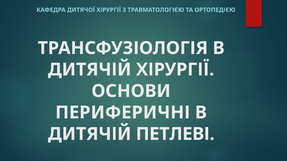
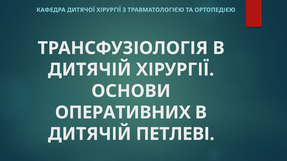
ПЕРИФЕРИЧНІ: ПЕРИФЕРИЧНІ -> ОПЕРАТИВНИХ
